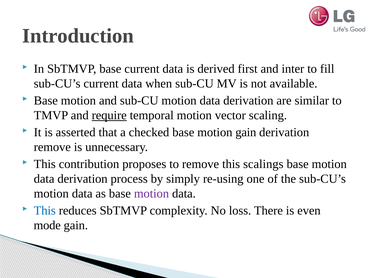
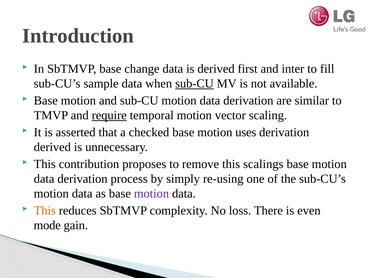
base current: current -> change
sub-CU’s current: current -> sample
sub-CU at (194, 84) underline: none -> present
motion gain: gain -> uses
remove at (52, 147): remove -> derived
This at (45, 211) colour: blue -> orange
